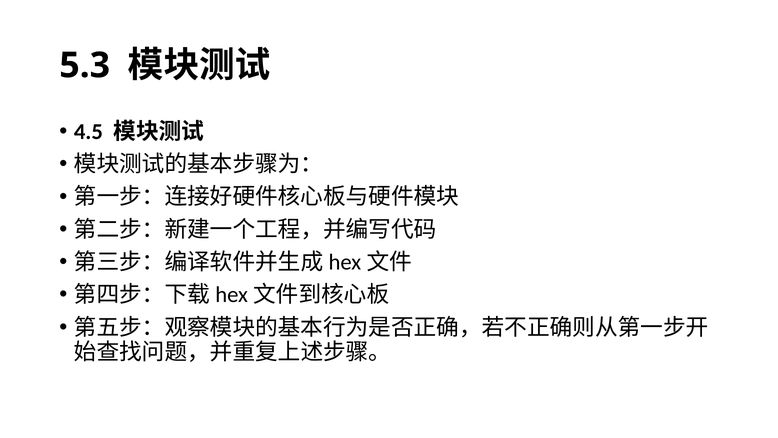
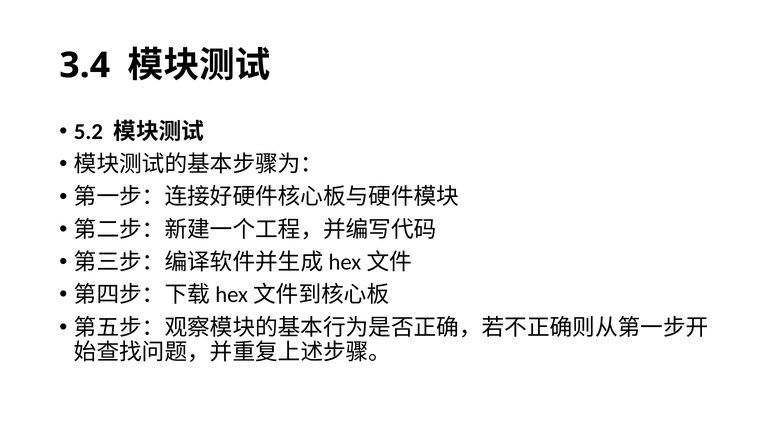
5.3: 5.3 -> 3.4
4.5: 4.5 -> 5.2
